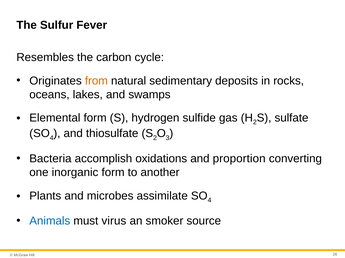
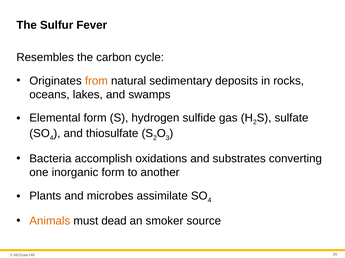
proportion: proportion -> substrates
Animals colour: blue -> orange
virus: virus -> dead
